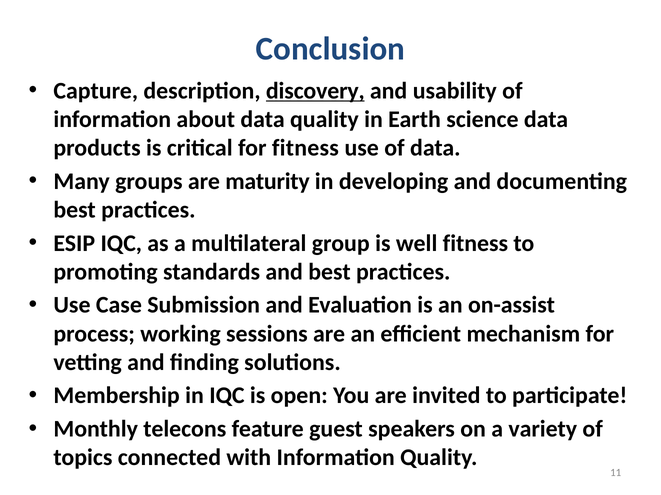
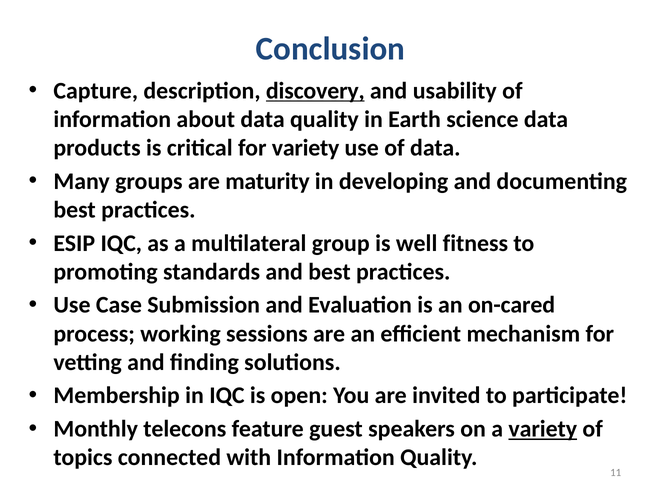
for fitness: fitness -> variety
on-assist: on-assist -> on-cared
variety at (543, 430) underline: none -> present
